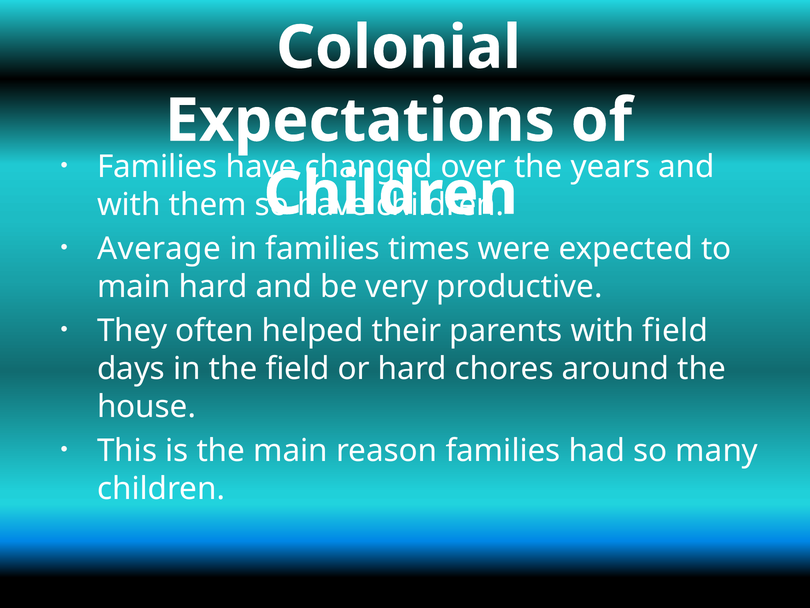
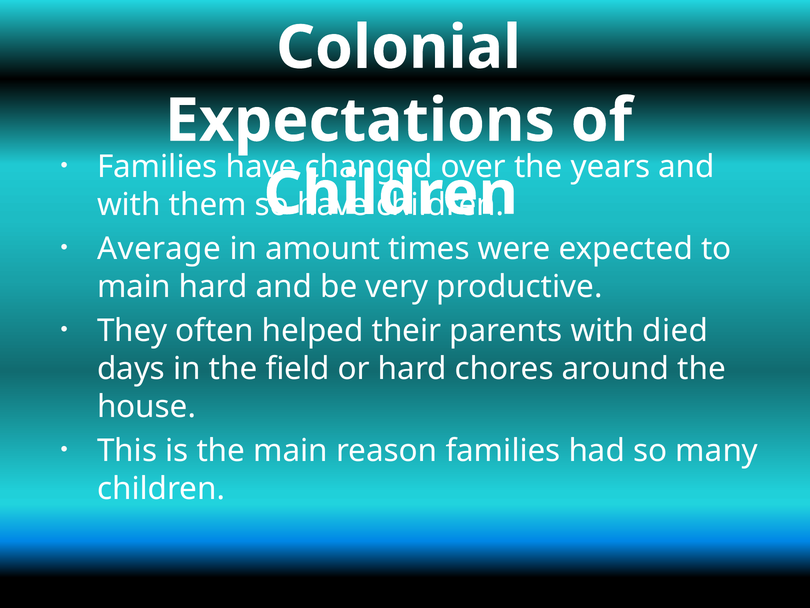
in families: families -> amount
with field: field -> died
